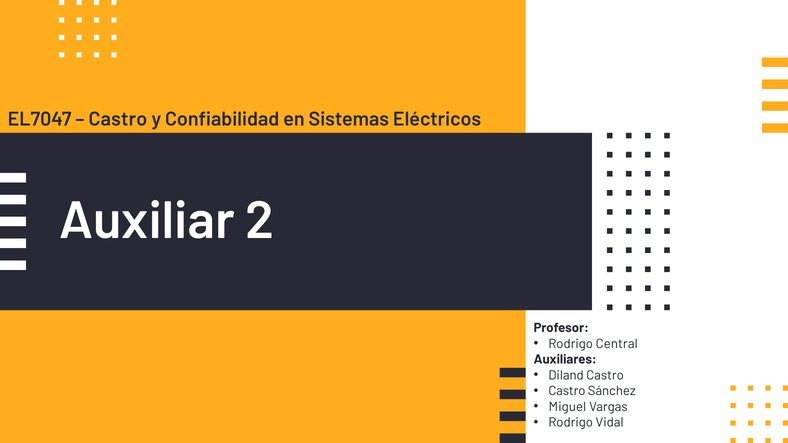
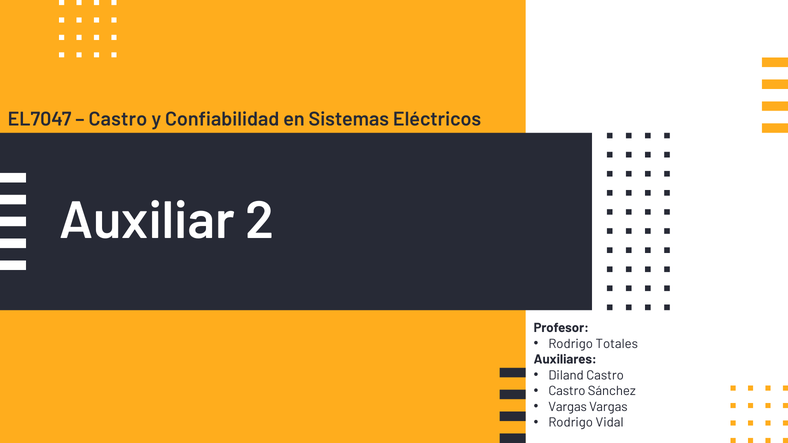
Central: Central -> Totales
Miguel at (567, 407): Miguel -> Vargas
